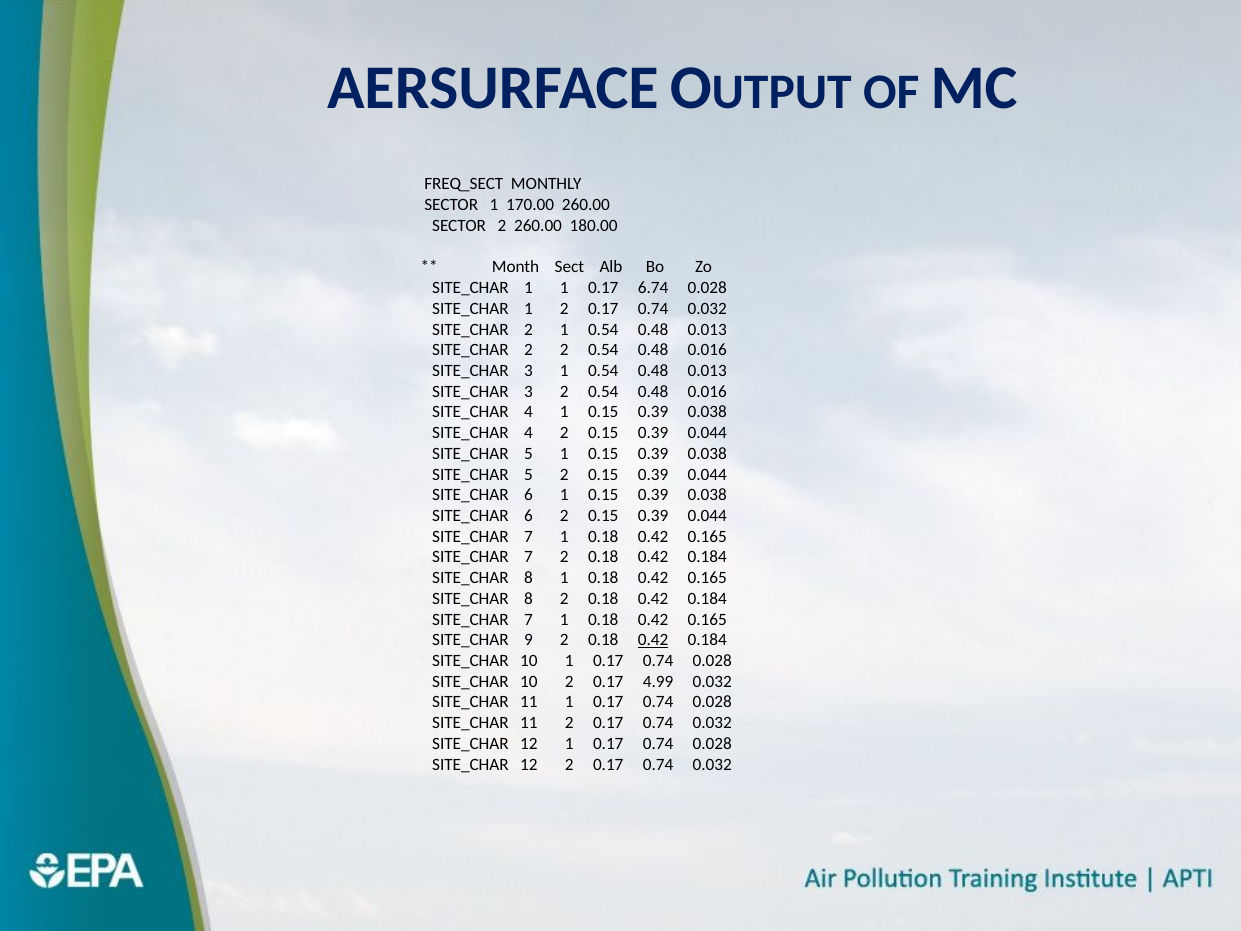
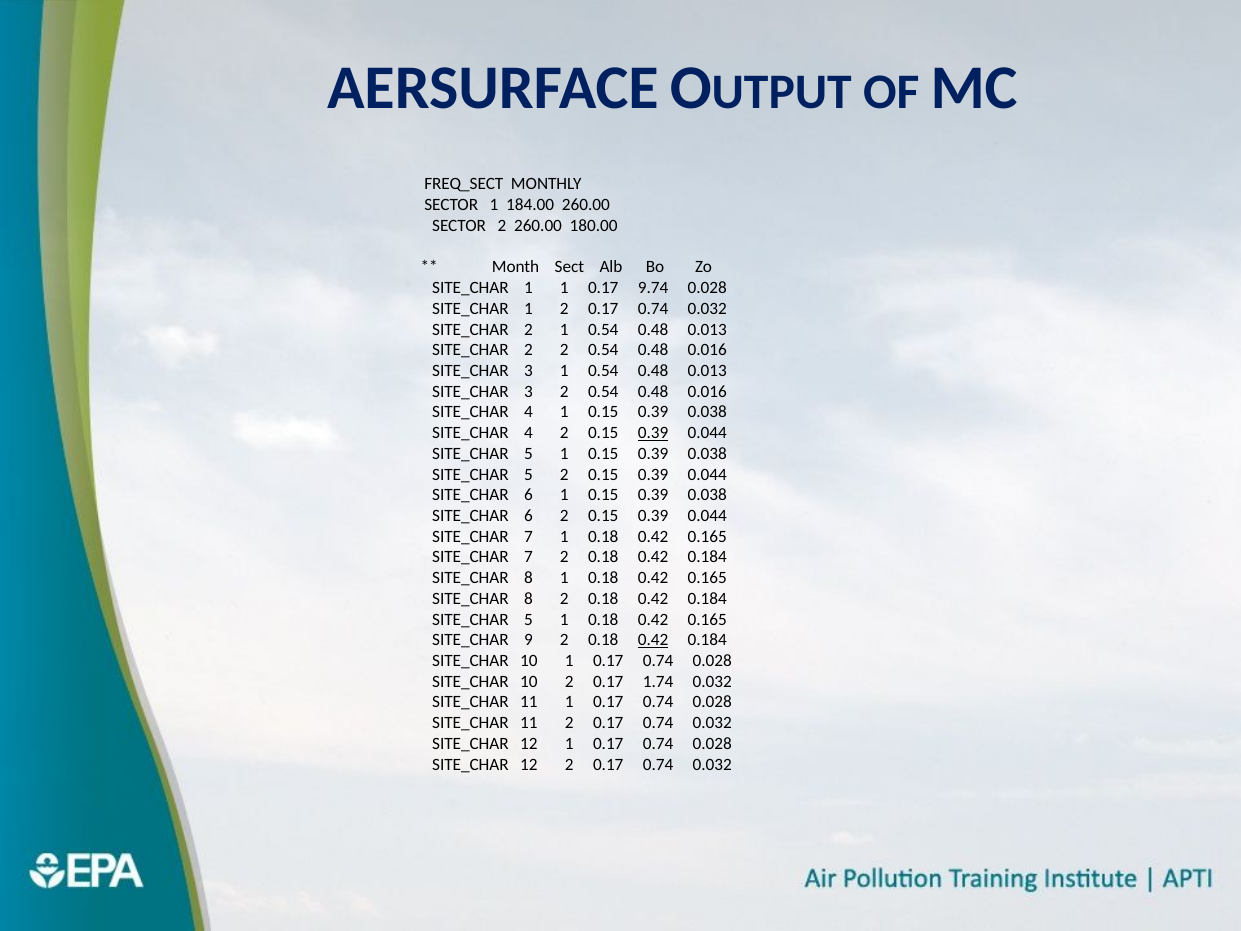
170.00: 170.00 -> 184.00
6.74: 6.74 -> 9.74
0.39 at (653, 433) underline: none -> present
7 at (529, 619): 7 -> 5
4.99: 4.99 -> 1.74
